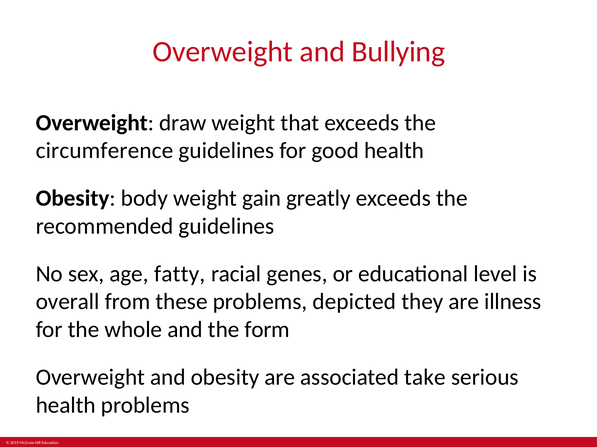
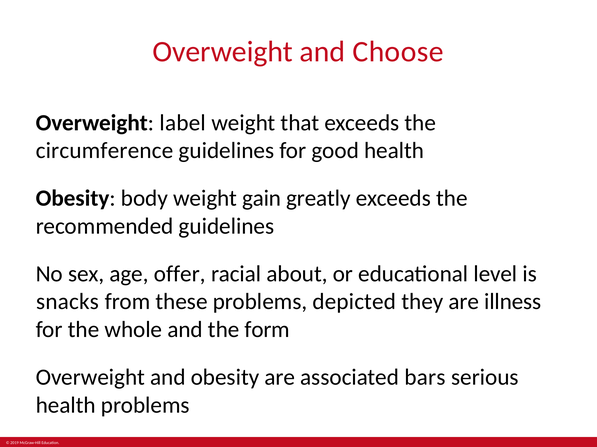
Bullying: Bullying -> Choose
draw: draw -> label
fatty: fatty -> offer
genes: genes -> about
overall: overall -> snacks
take: take -> bars
